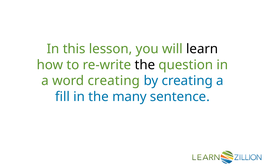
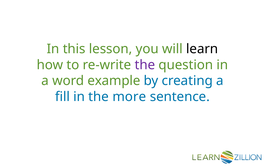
the at (145, 65) colour: black -> purple
word creating: creating -> example
many: many -> more
